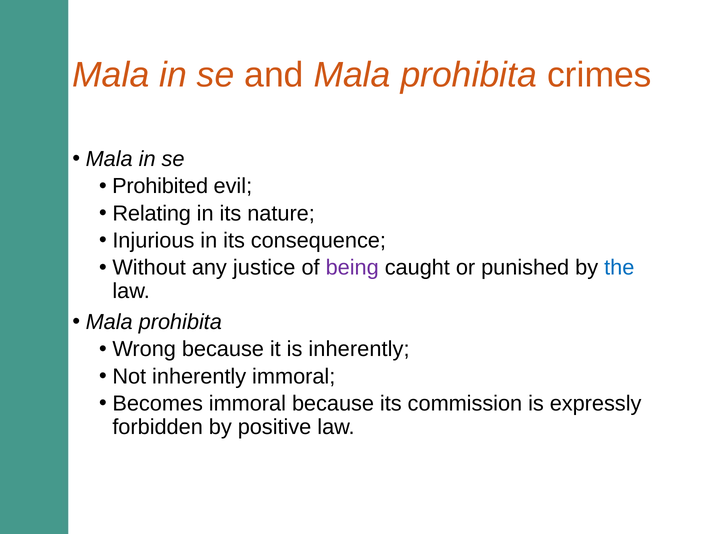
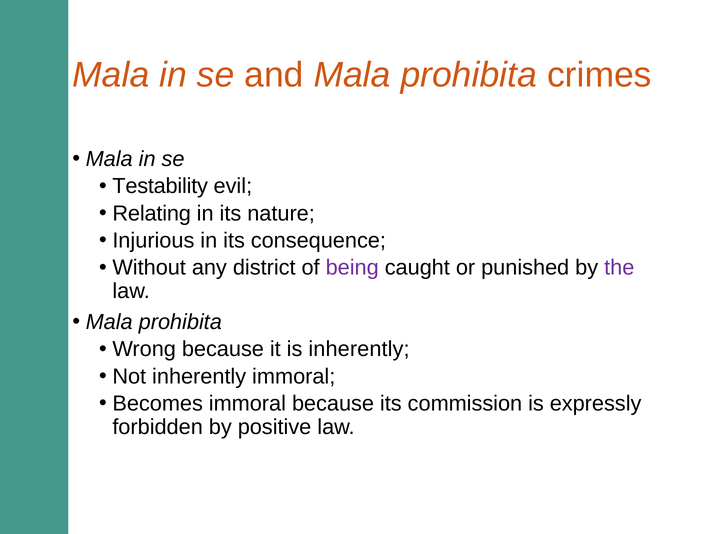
Prohibited: Prohibited -> Testability
justice: justice -> district
the colour: blue -> purple
